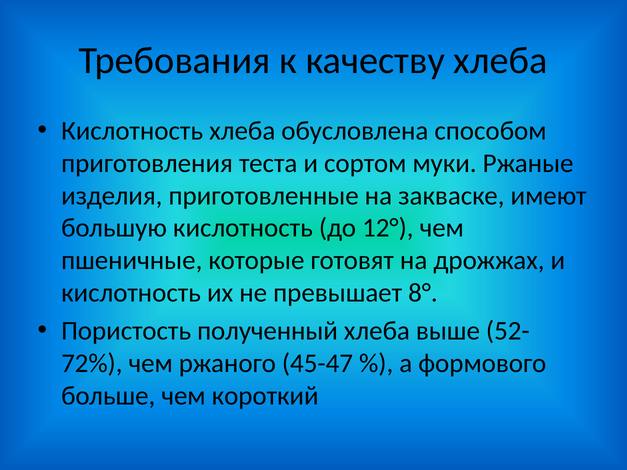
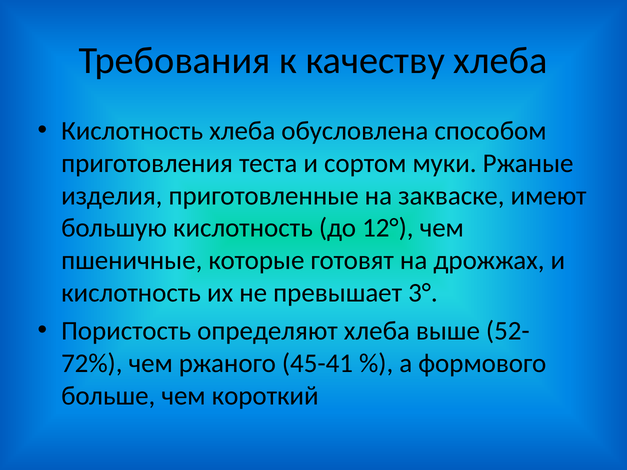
8°: 8° -> 3°
полученный: полученный -> определяют
45-47: 45-47 -> 45-41
